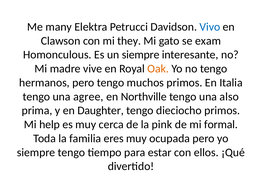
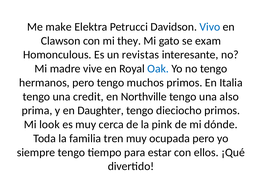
many: many -> make
un siempre: siempre -> revistas
Oak colour: orange -> blue
agree: agree -> credit
help: help -> look
formal: formal -> dónde
eres: eres -> tren
